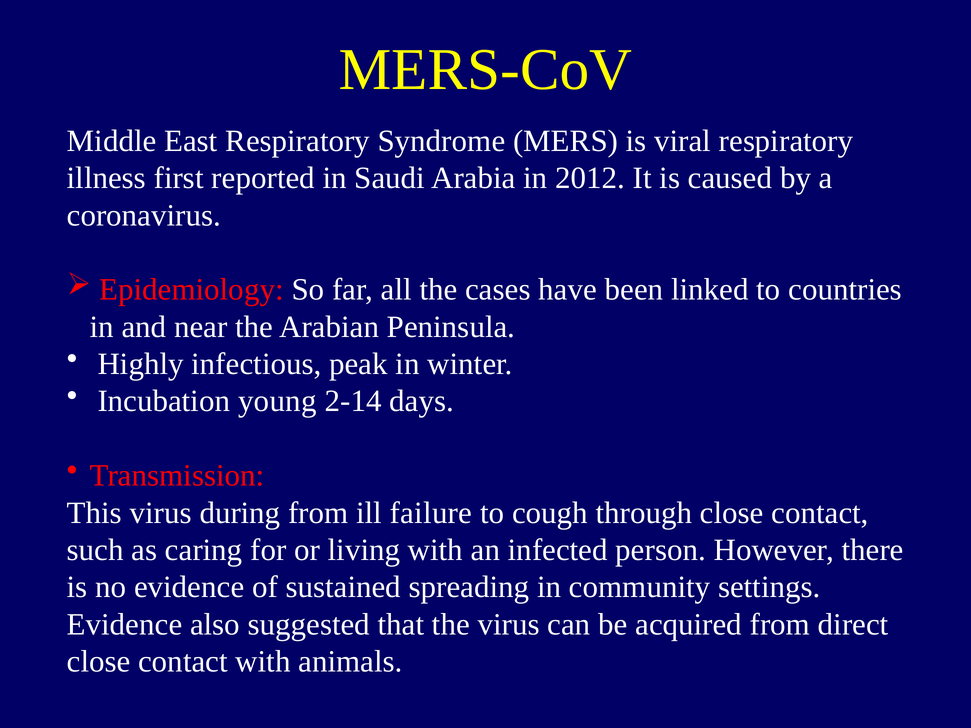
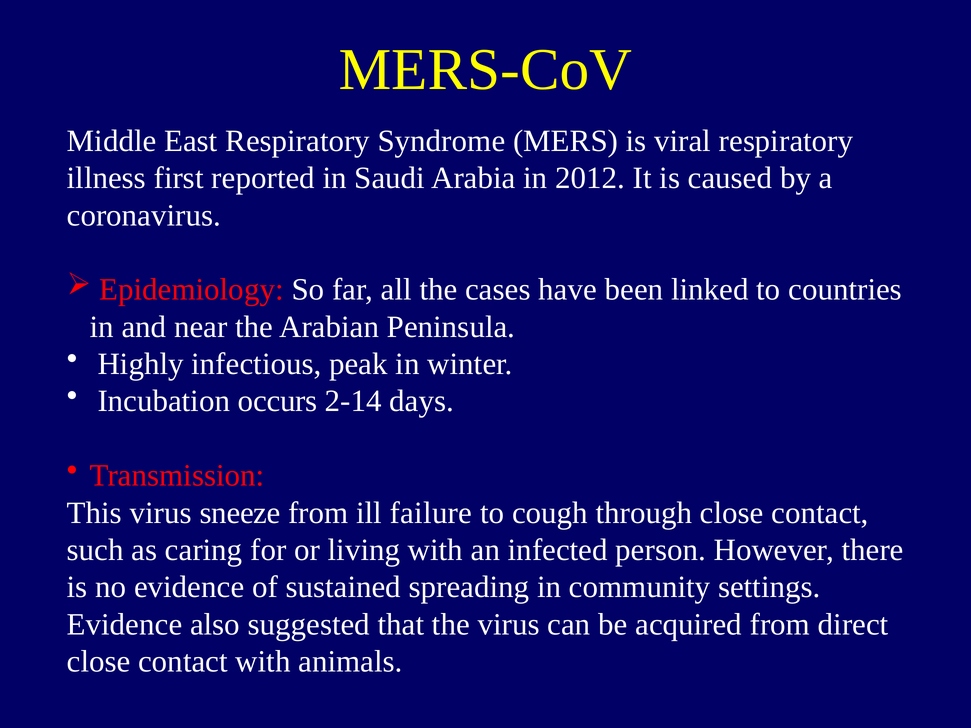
young: young -> occurs
during: during -> sneeze
